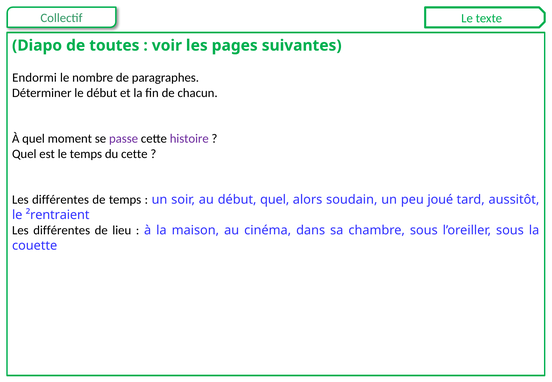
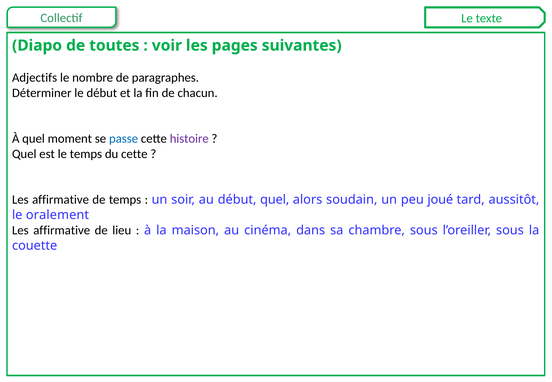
Endormi: Endormi -> Adjectifs
passe colour: purple -> blue
différentes at (61, 200): différentes -> affirmative
²rentraient: ²rentraient -> oralement
différentes at (62, 231): différentes -> affirmative
